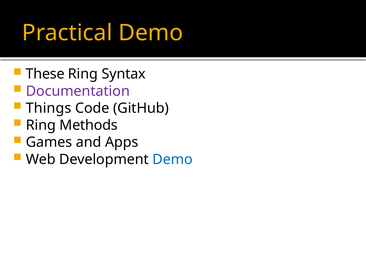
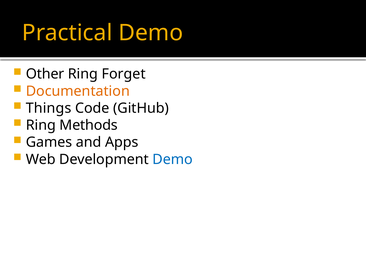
These: These -> Other
Syntax: Syntax -> Forget
Documentation colour: purple -> orange
